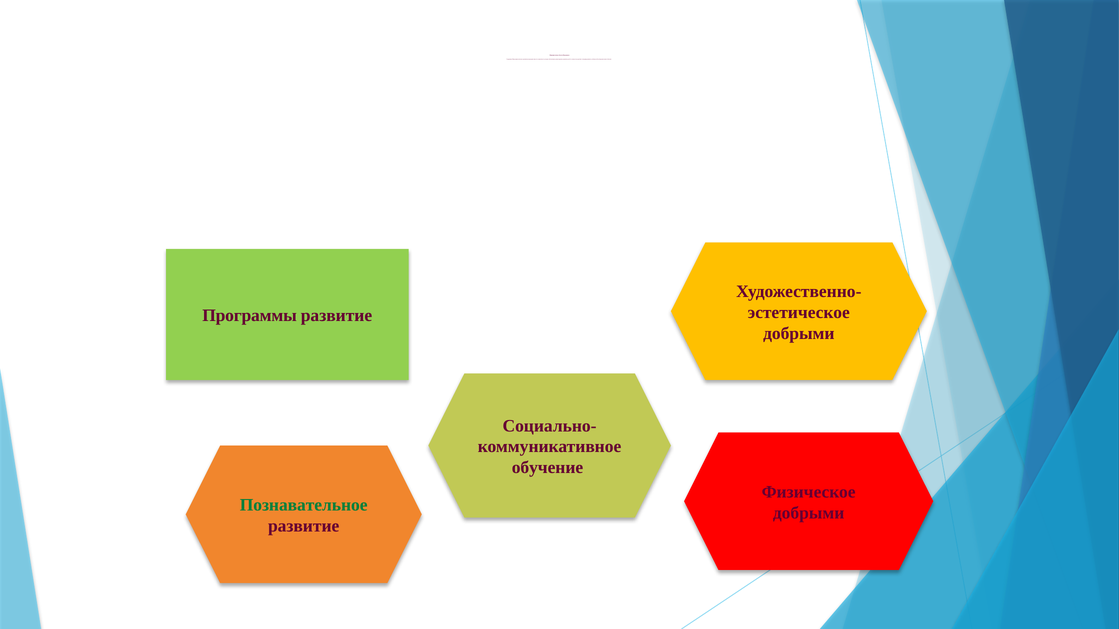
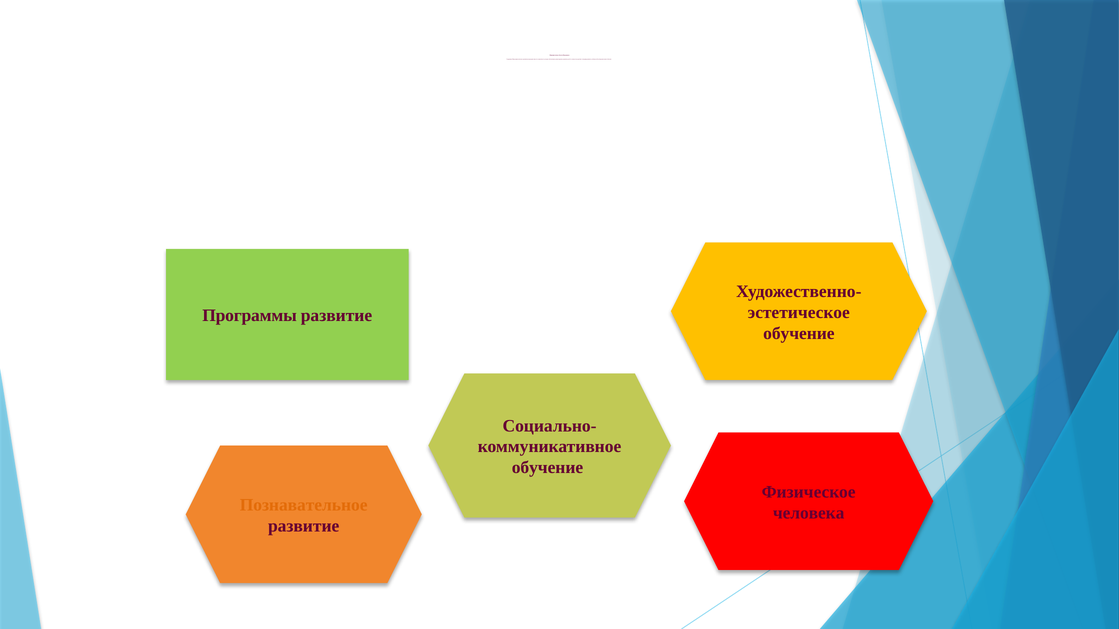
добрыми at (799, 334): добрыми -> обучение
Познавательное colour: green -> orange
добрыми at (809, 513): добрыми -> человека
